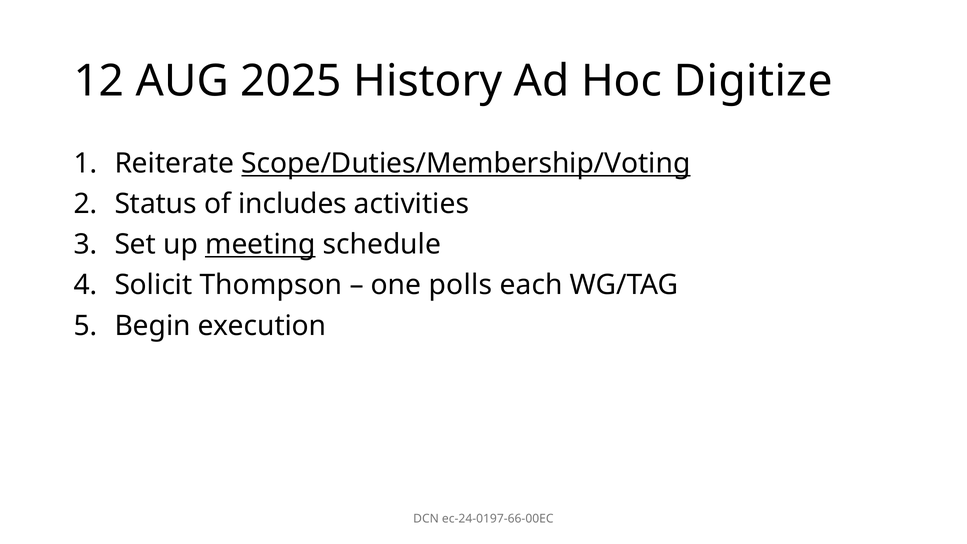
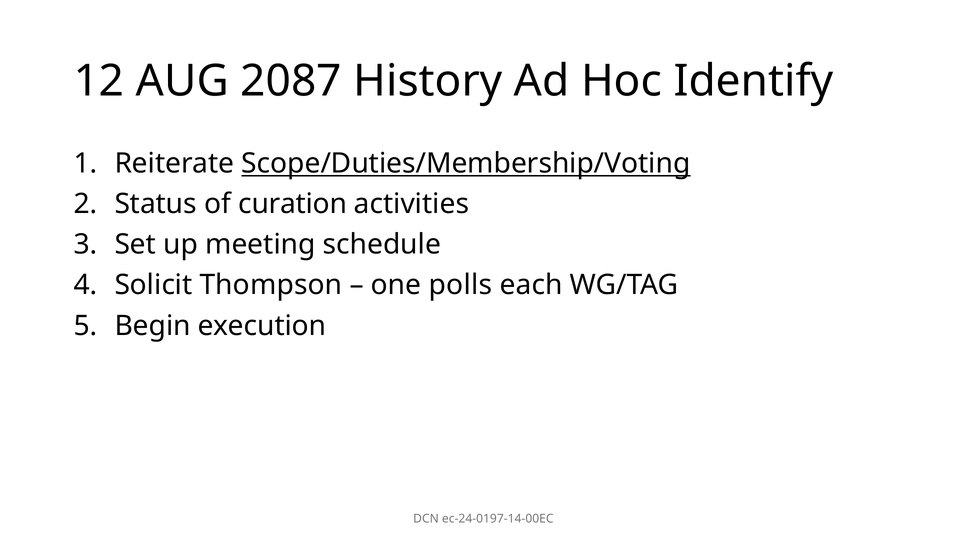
2025: 2025 -> 2087
Digitize: Digitize -> Identify
includes: includes -> curation
meeting underline: present -> none
ec-24-0197-66-00EC: ec-24-0197-66-00EC -> ec-24-0197-14-00EC
